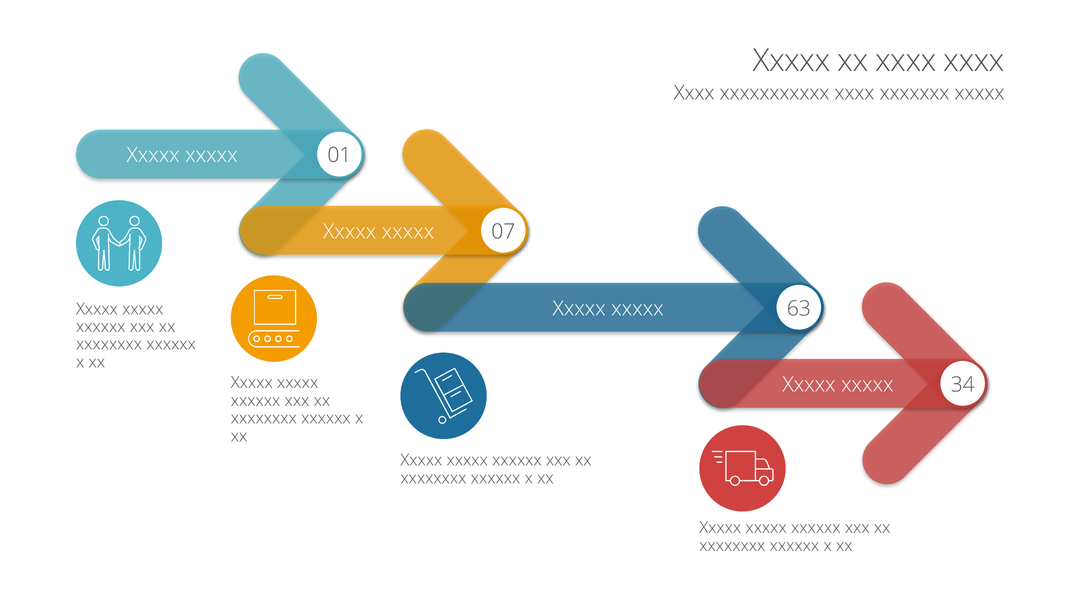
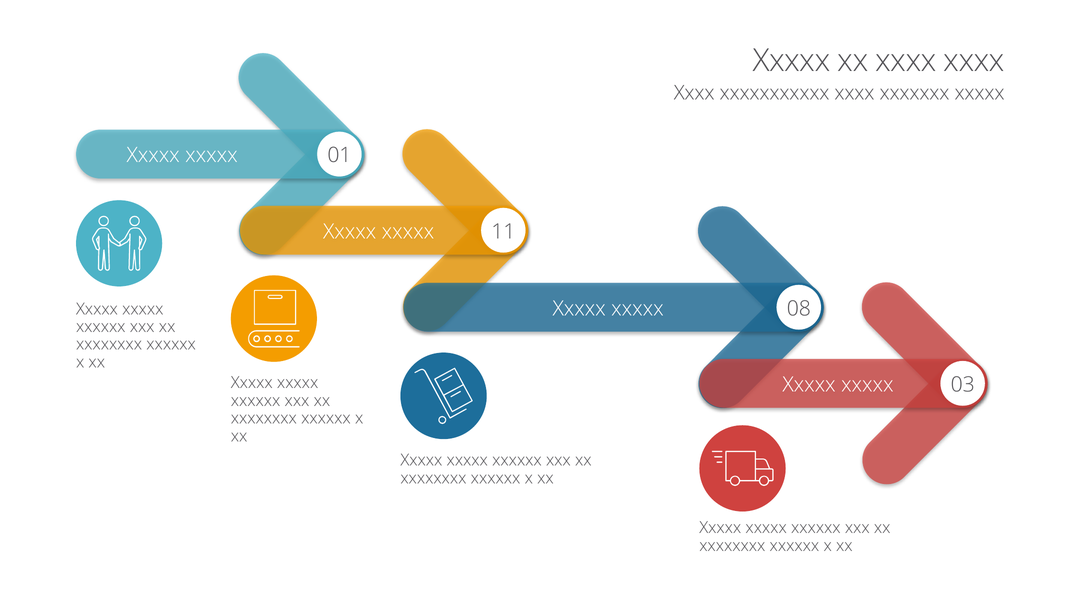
07: 07 -> 11
63: 63 -> 08
34: 34 -> 03
